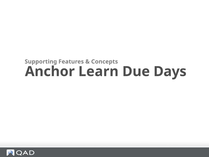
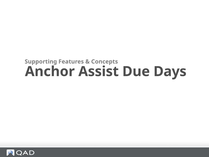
Learn: Learn -> Assist
